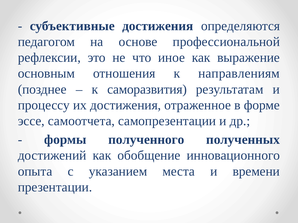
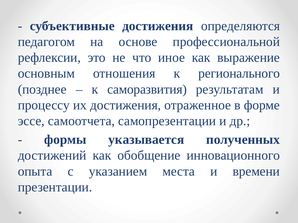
направлениям: направлениям -> регионального
полученного: полученного -> указывается
